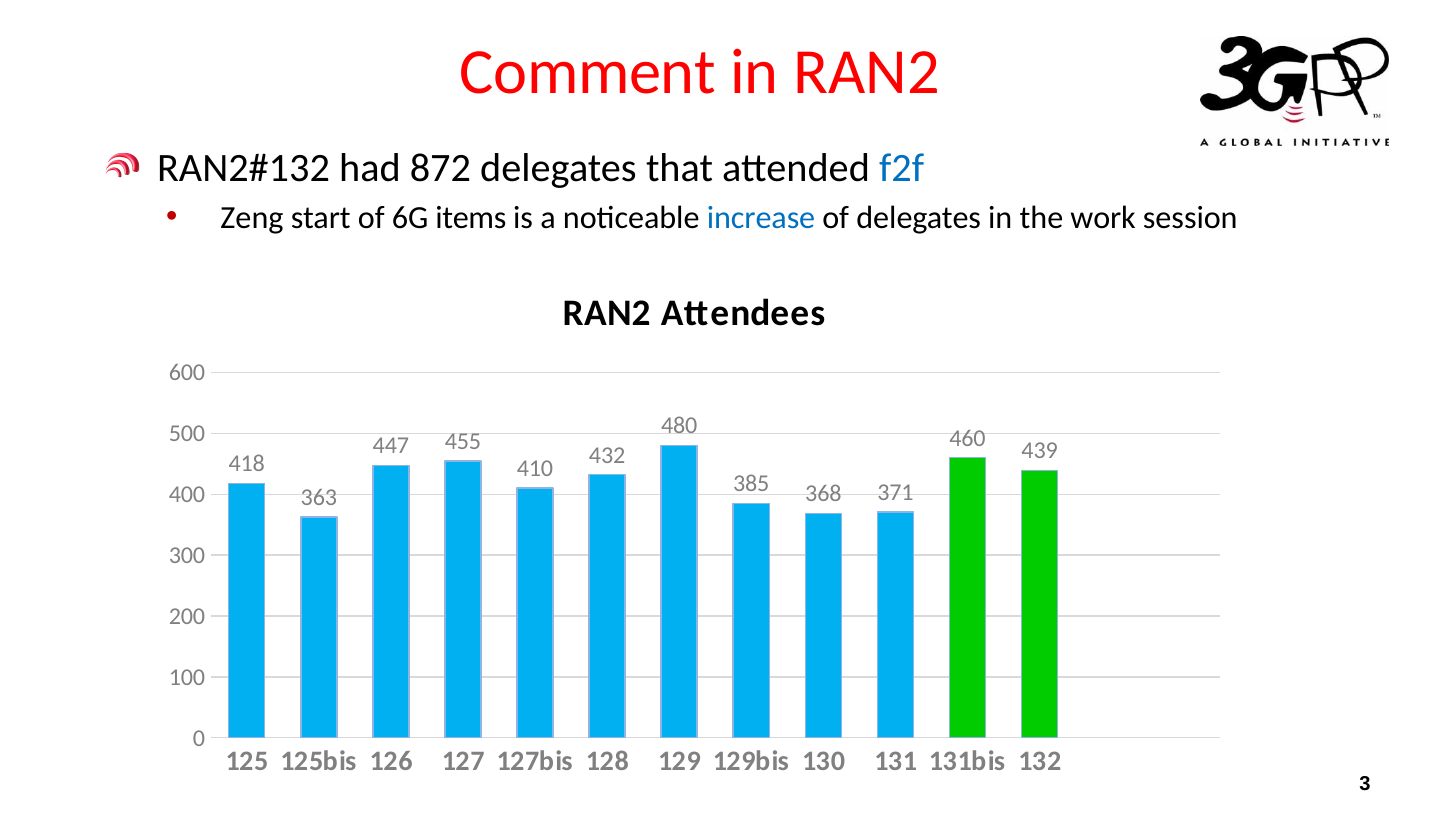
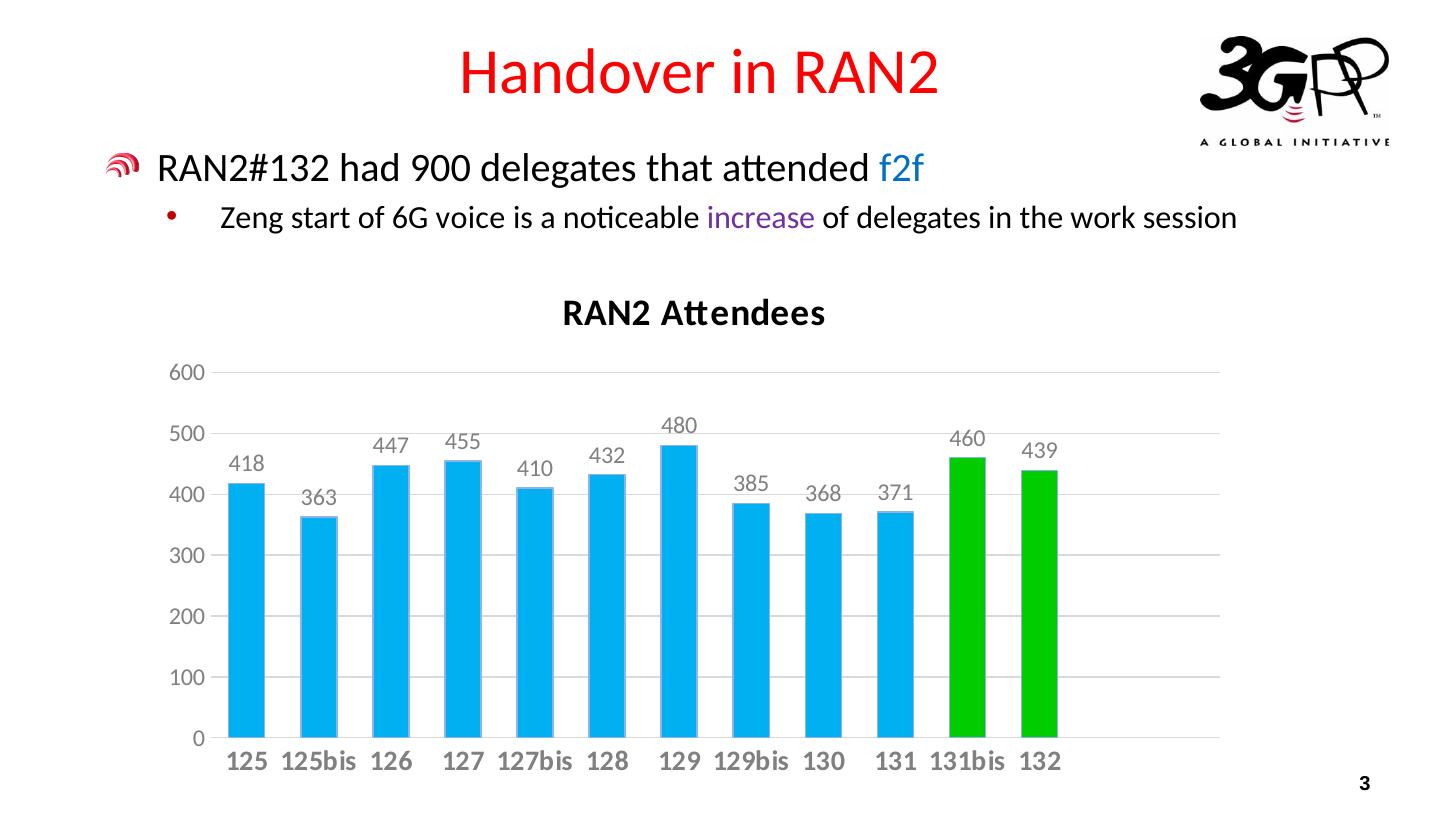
Comment: Comment -> Handover
872: 872 -> 900
items: items -> voice
increase colour: blue -> purple
